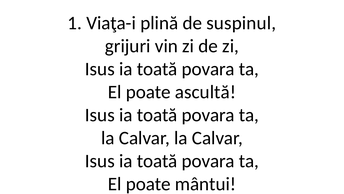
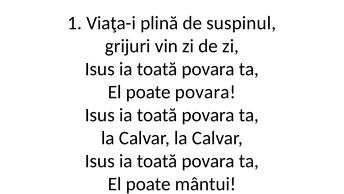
poate ascultă: ascultă -> povara
